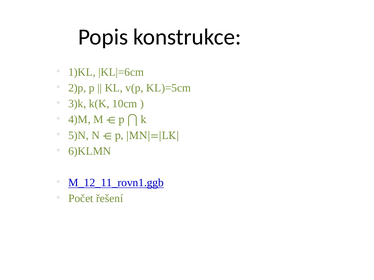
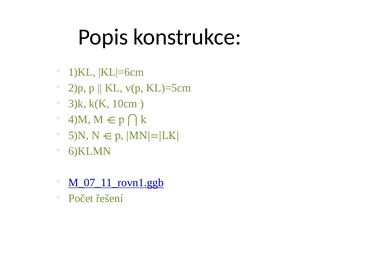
M_12_11_rovn1.ggb: M_12_11_rovn1.ggb -> M_07_11_rovn1.ggb
